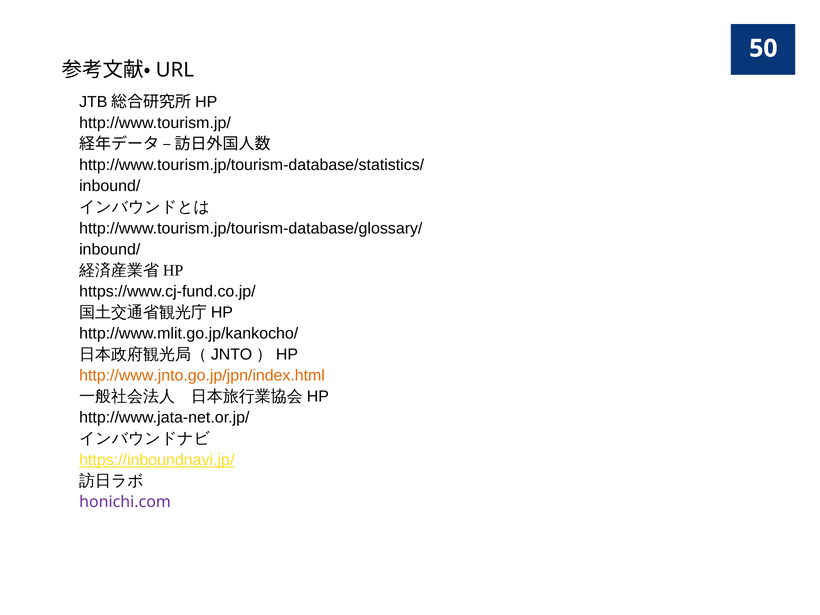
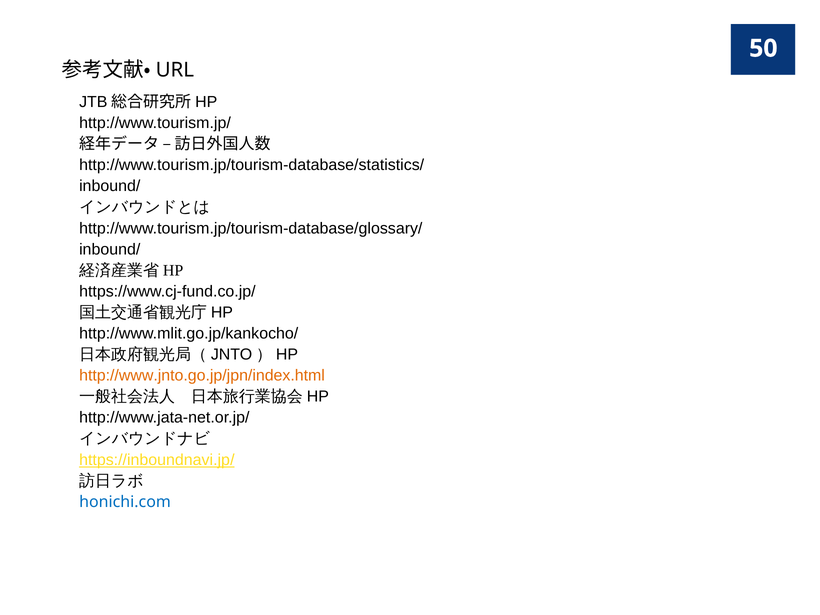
honichi.com colour: purple -> blue
